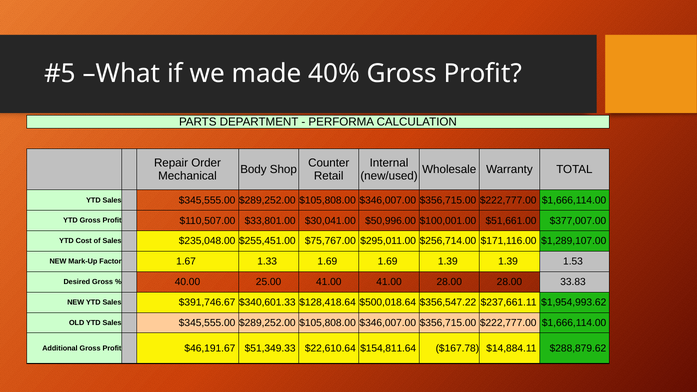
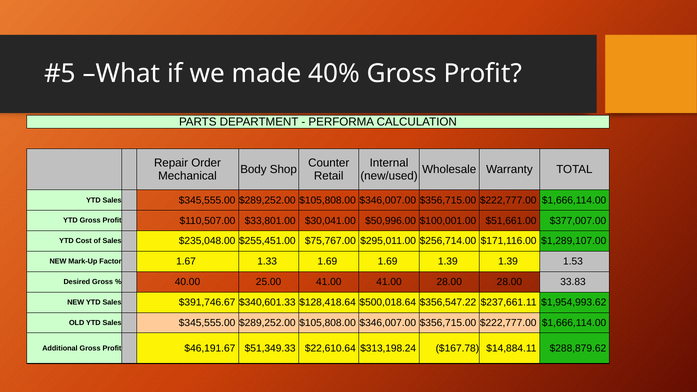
$154,811.64: $154,811.64 -> $313,198.24
